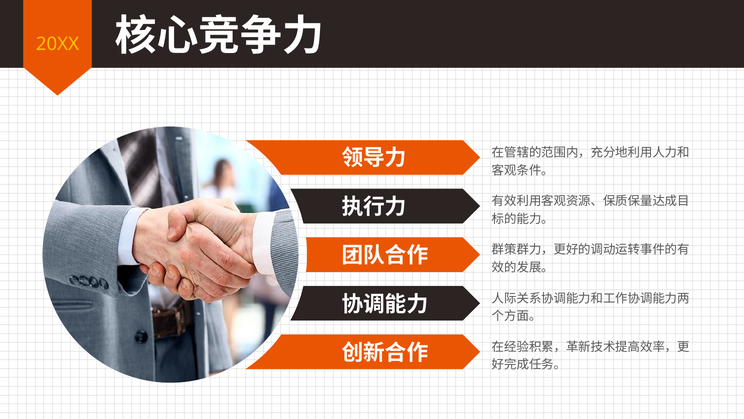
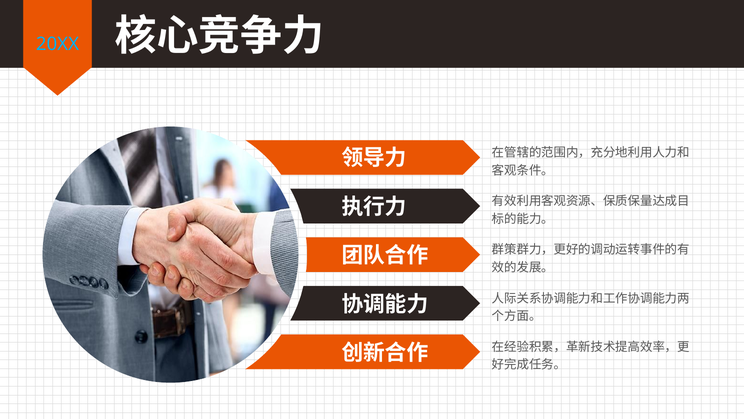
20XX colour: yellow -> light blue
